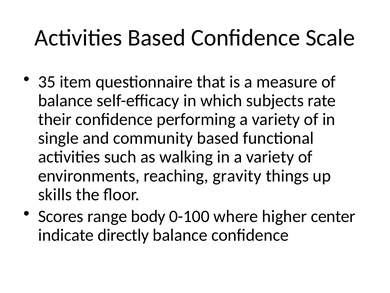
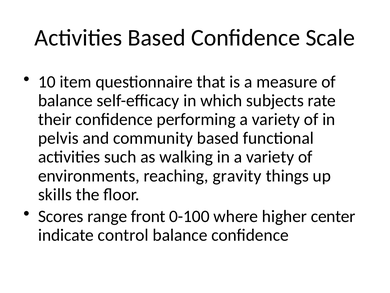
35: 35 -> 10
single: single -> pelvis
body: body -> front
directly: directly -> control
